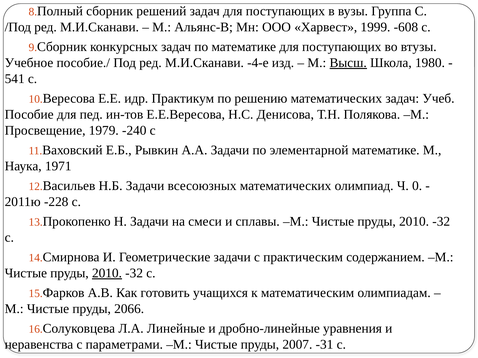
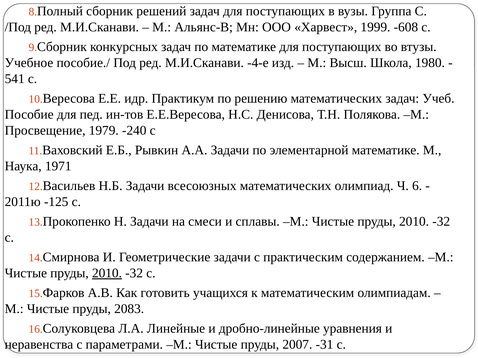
Высш underline: present -> none
0: 0 -> 6
-228: -228 -> -125
2066: 2066 -> 2083
